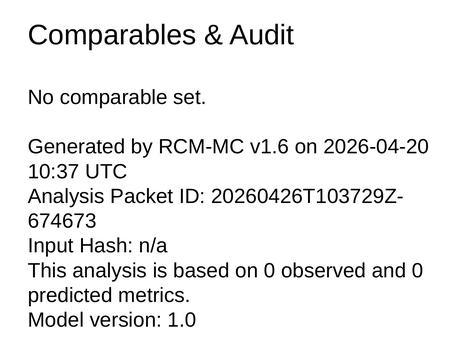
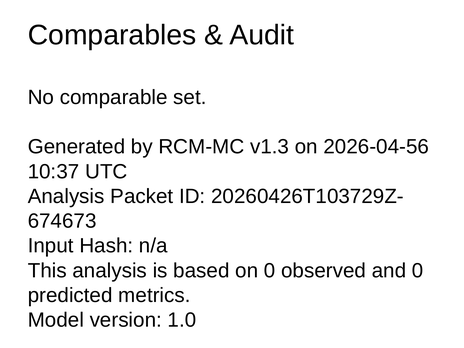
v1.6: v1.6 -> v1.3
2026-04-20: 2026-04-20 -> 2026-04-56
